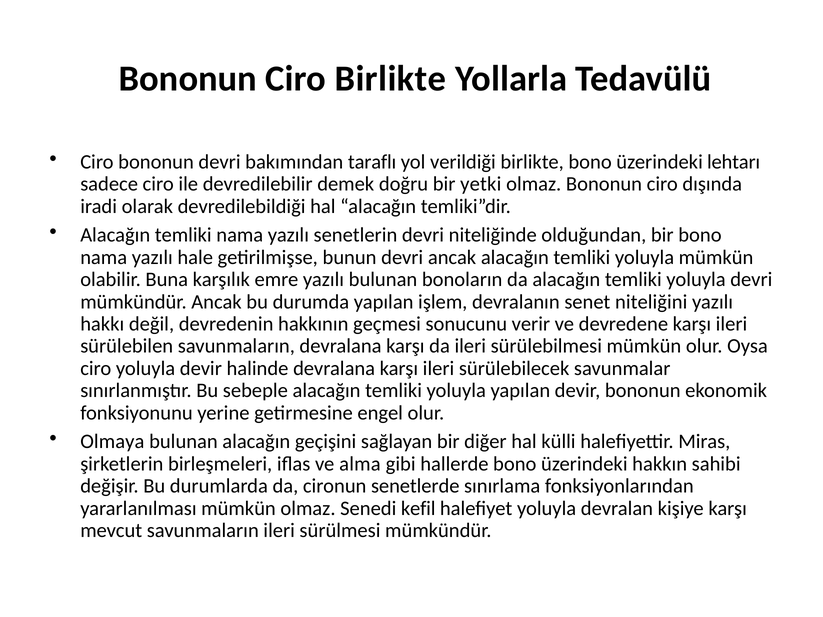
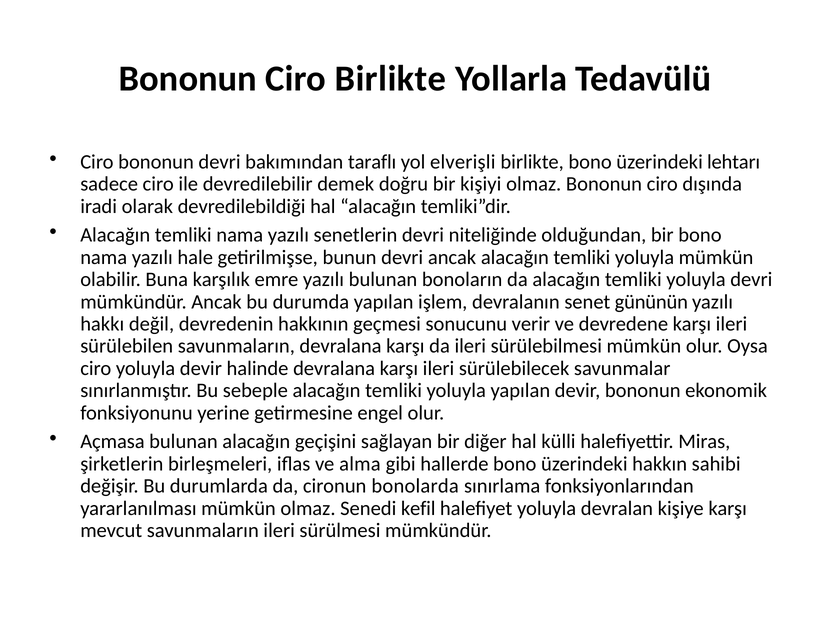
verildiği: verildiği -> elverişli
yetki: yetki -> kişiyi
niteliğini: niteliğini -> gününün
Olmaya: Olmaya -> Açmasa
senetlerde: senetlerde -> bonolarda
